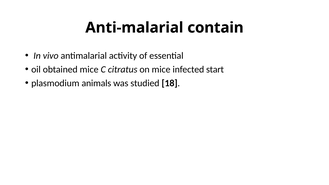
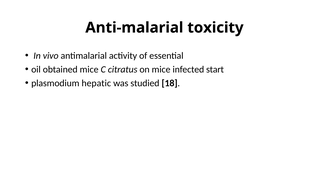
contain: contain -> toxicity
animals: animals -> hepatic
